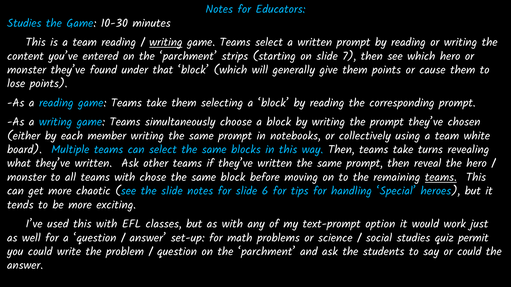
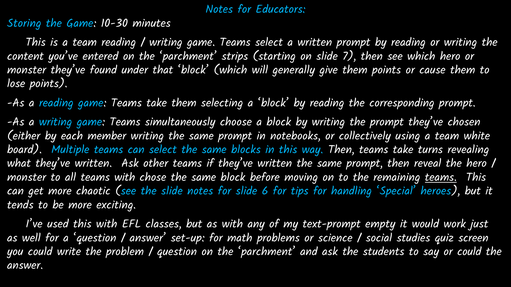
Studies at (24, 23): Studies -> Storing
writing at (166, 42) underline: present -> none
option: option -> empty
permit: permit -> screen
